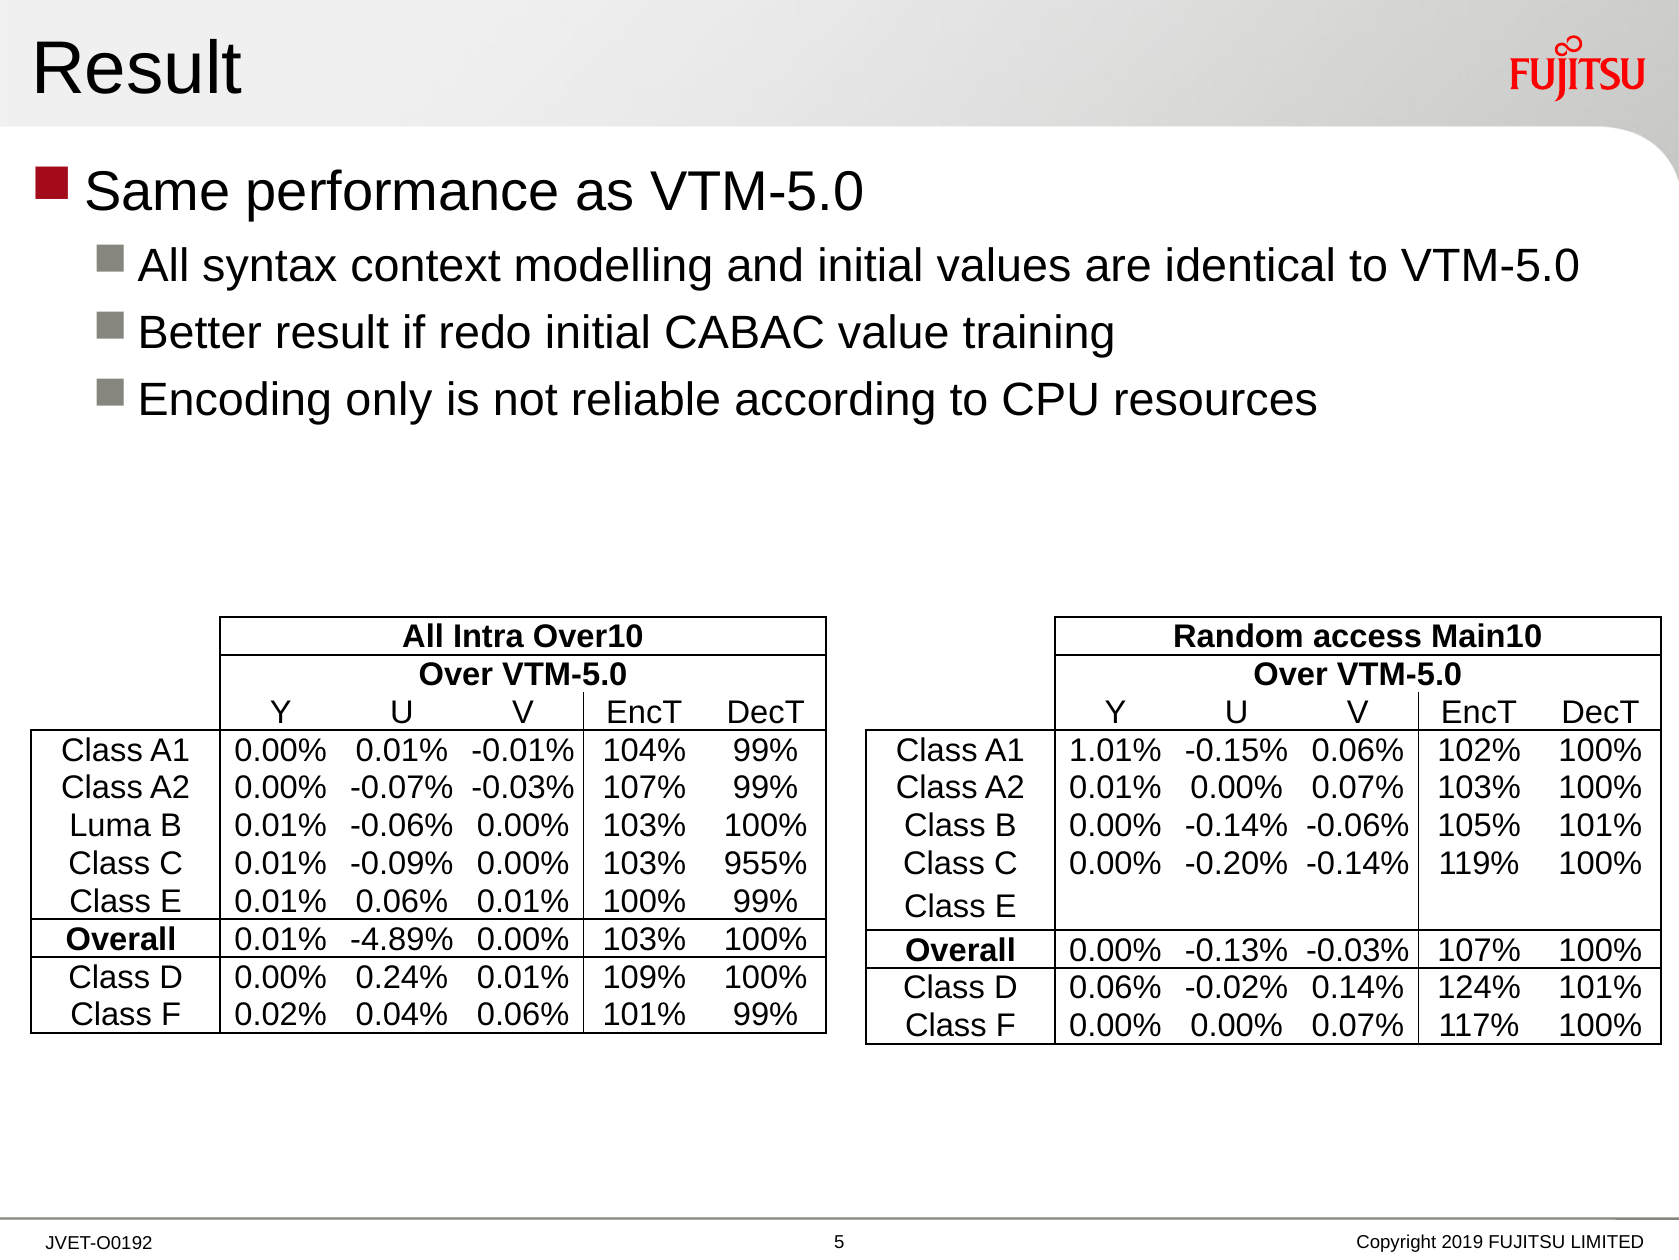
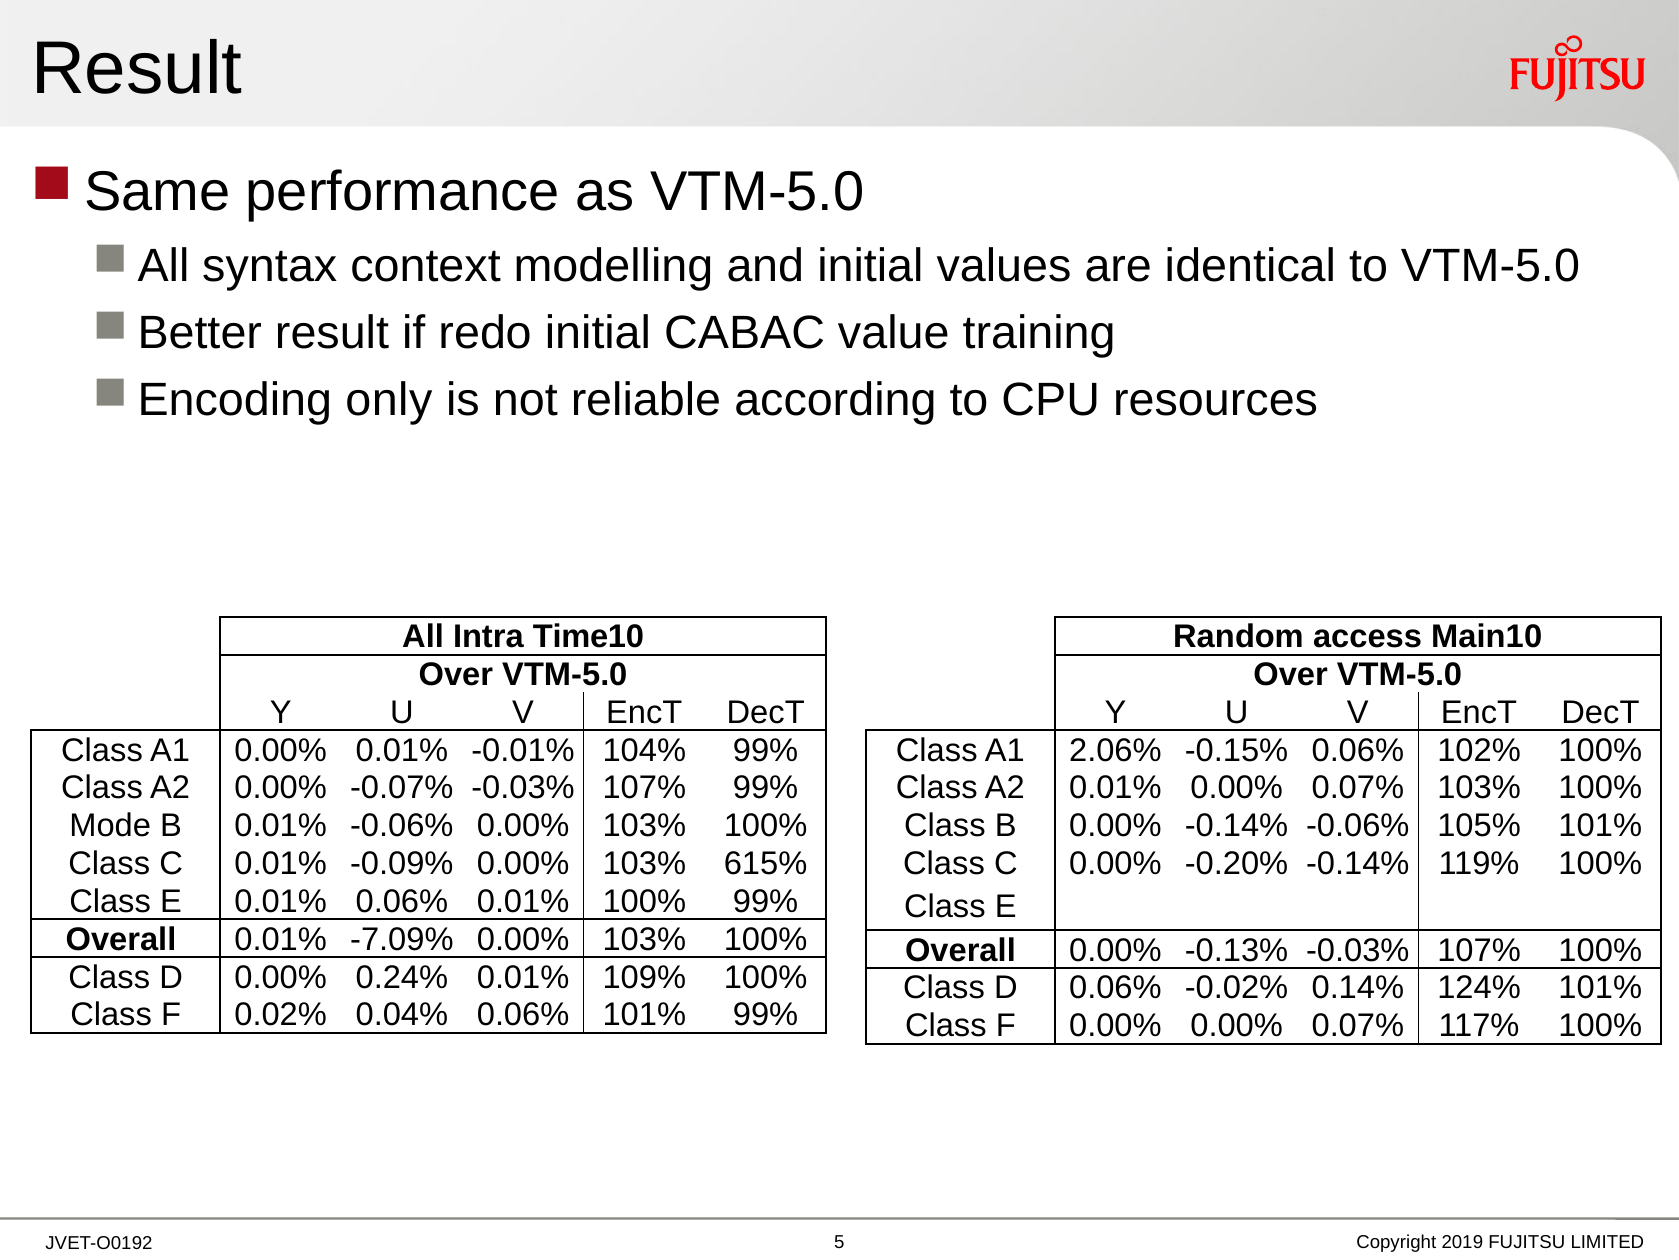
Over10: Over10 -> Time10
1.01%: 1.01% -> 2.06%
Luma: Luma -> Mode
955%: 955% -> 615%
-4.89%: -4.89% -> -7.09%
